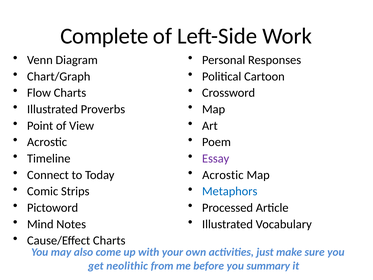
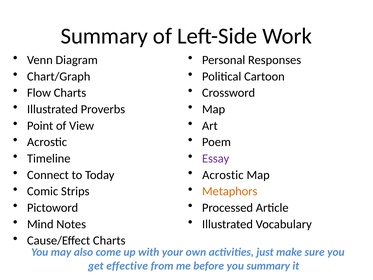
Complete at (104, 36): Complete -> Summary
Metaphors colour: blue -> orange
neolithic: neolithic -> effective
